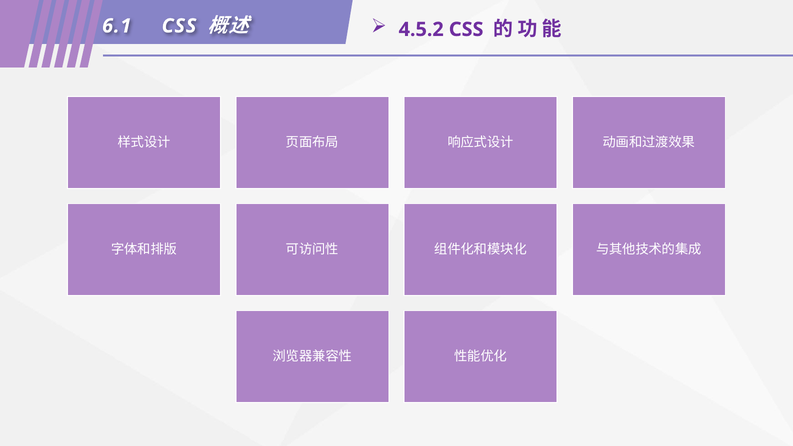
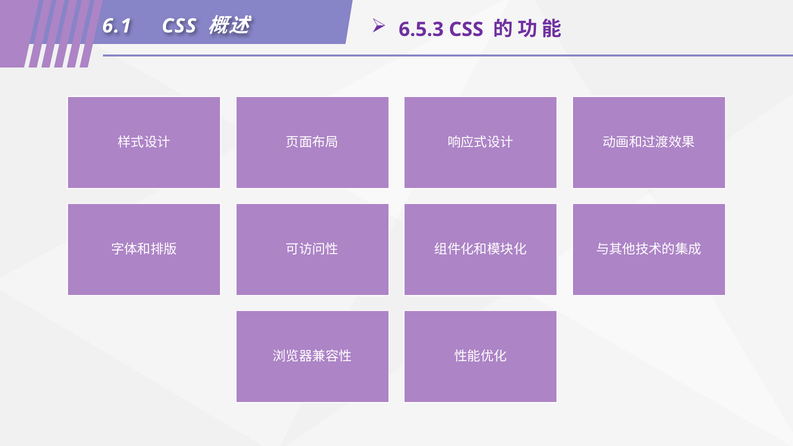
4.5.2: 4.5.2 -> 6.5.3
